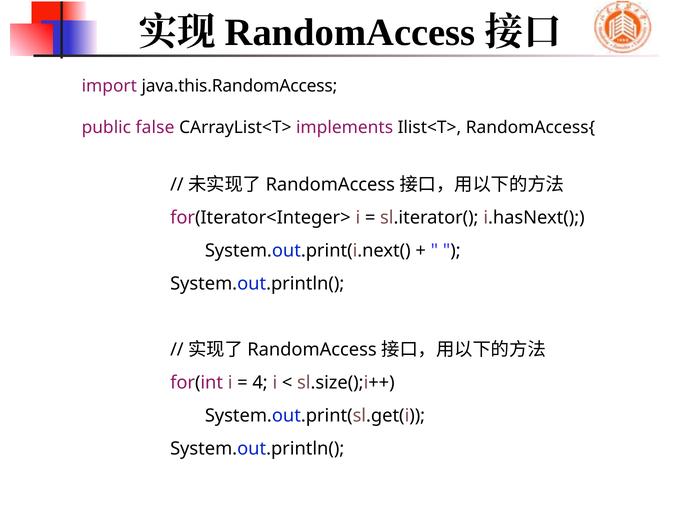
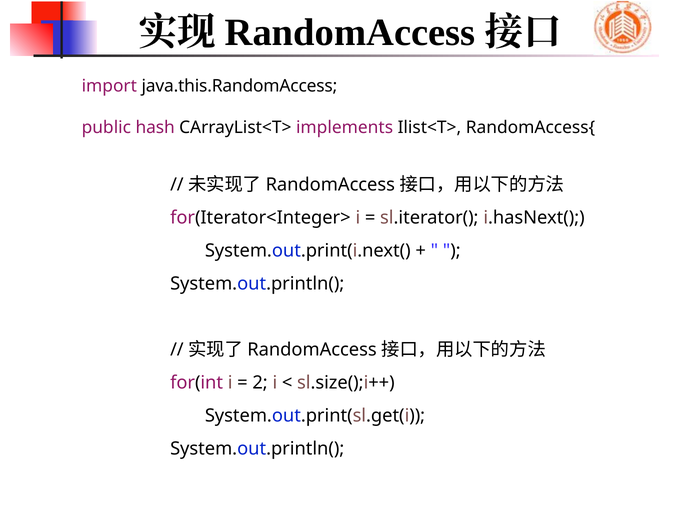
false: false -> hash
4: 4 -> 2
